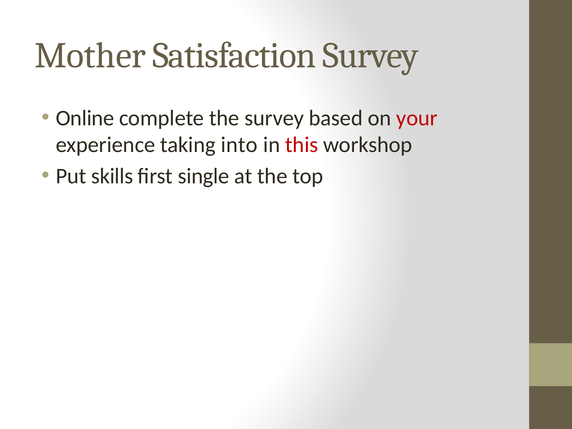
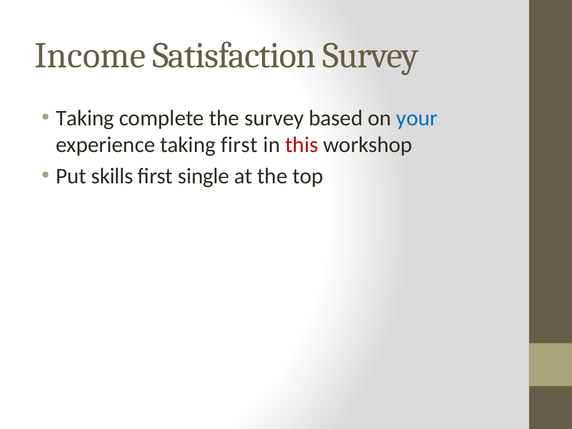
Mother: Mother -> Income
Online at (85, 118): Online -> Taking
your colour: red -> blue
taking into: into -> first
